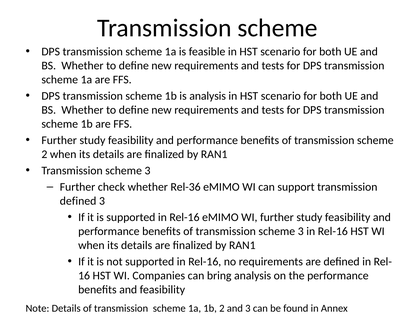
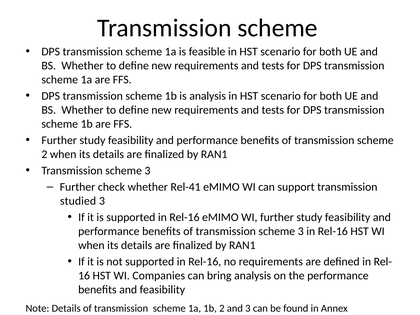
Rel-36: Rel-36 -> Rel-41
defined at (78, 201): defined -> studied
